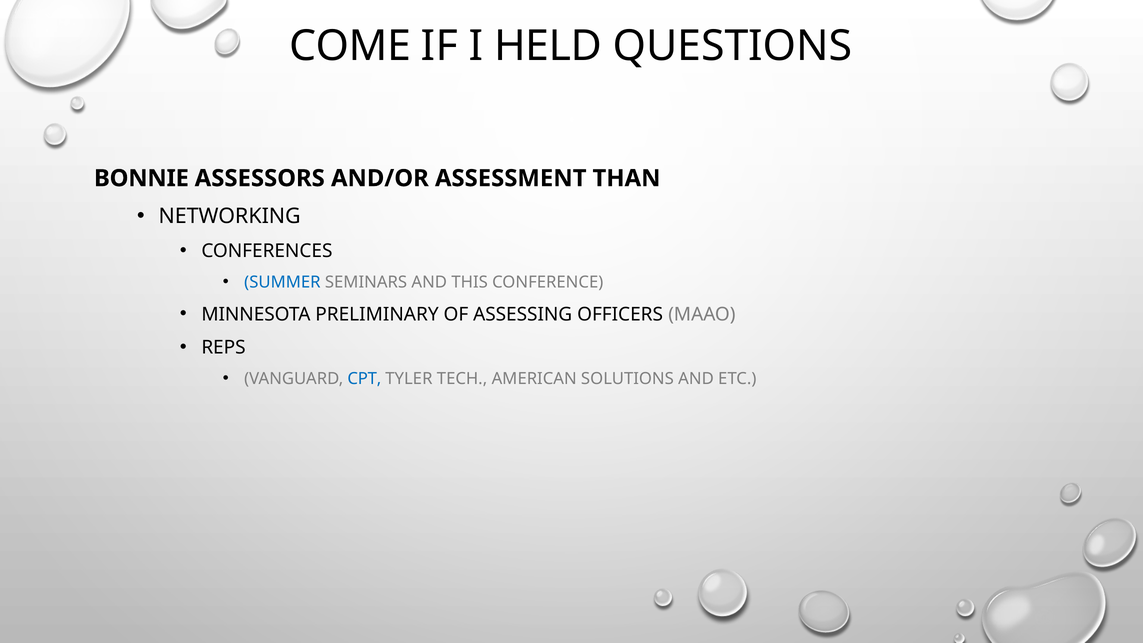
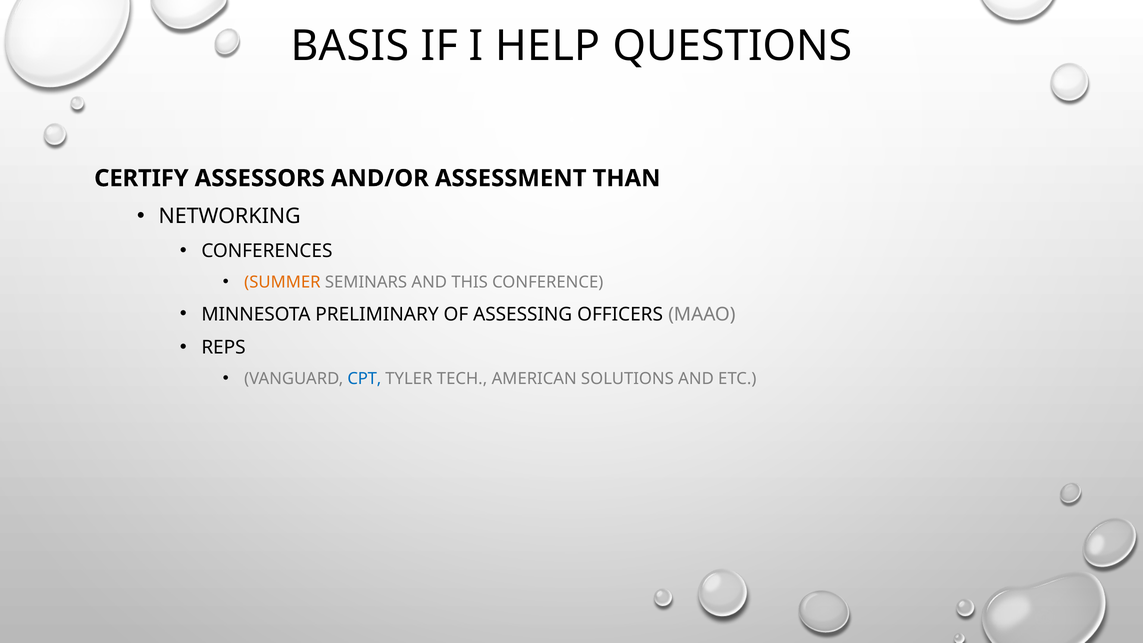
COME: COME -> BASIS
HELD: HELD -> HELP
BONNIE: BONNIE -> CERTIFY
SUMMER colour: blue -> orange
